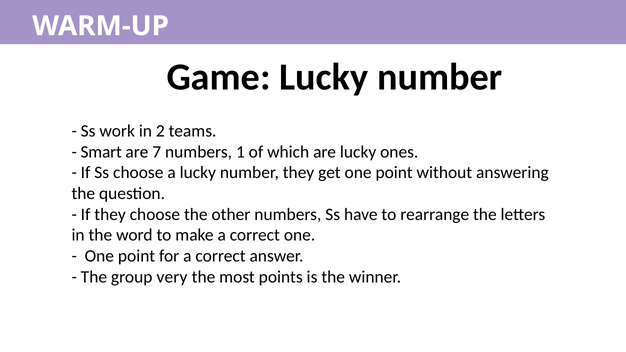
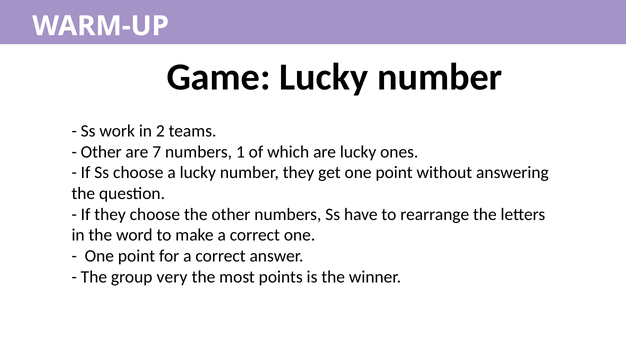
Smart at (101, 152): Smart -> Other
